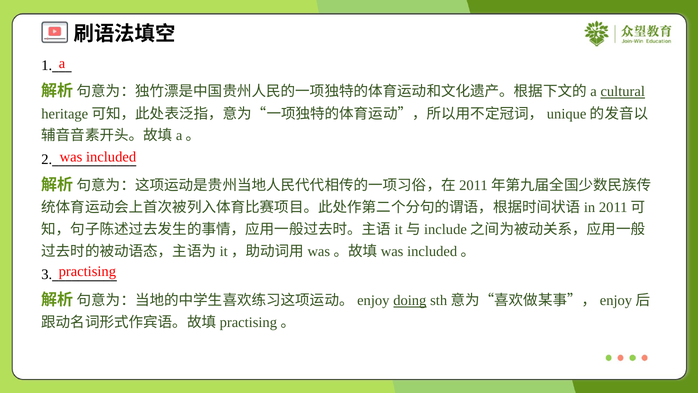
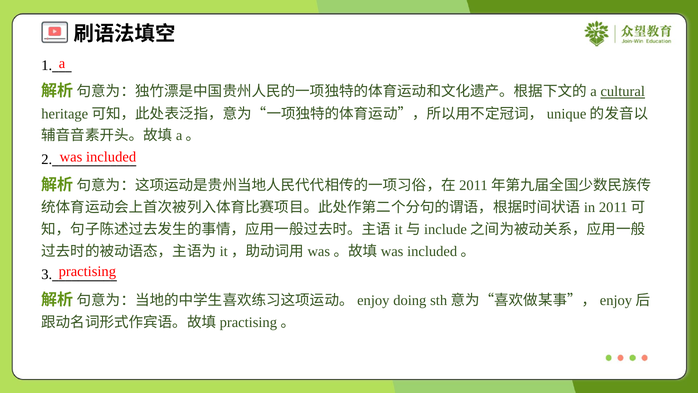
doing underline: present -> none
